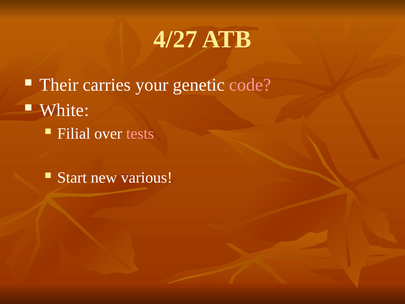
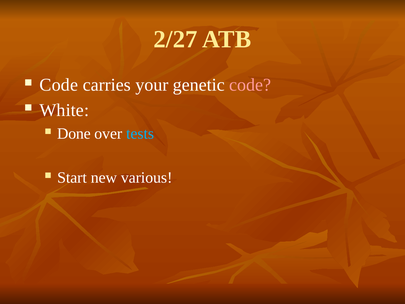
4/27: 4/27 -> 2/27
Their at (59, 85): Their -> Code
Filial: Filial -> Done
tests colour: pink -> light blue
